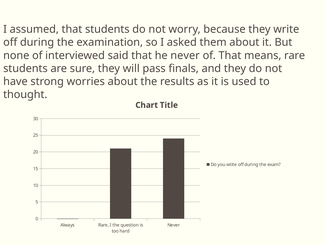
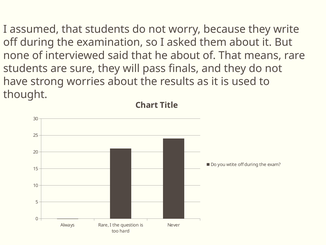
he never: never -> about
